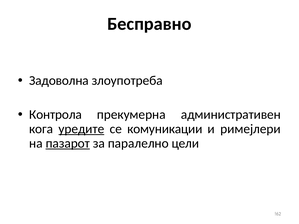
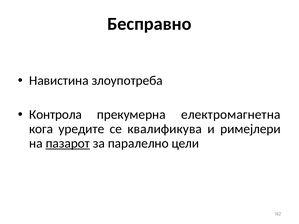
Задоволна: Задоволна -> Навистина
административен: административен -> електромагнетна
уредите underline: present -> none
комуникации: комуникации -> квалификува
